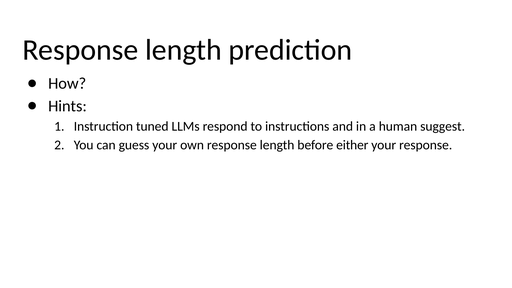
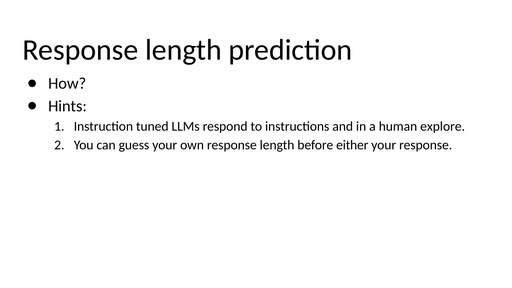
suggest: suggest -> explore
